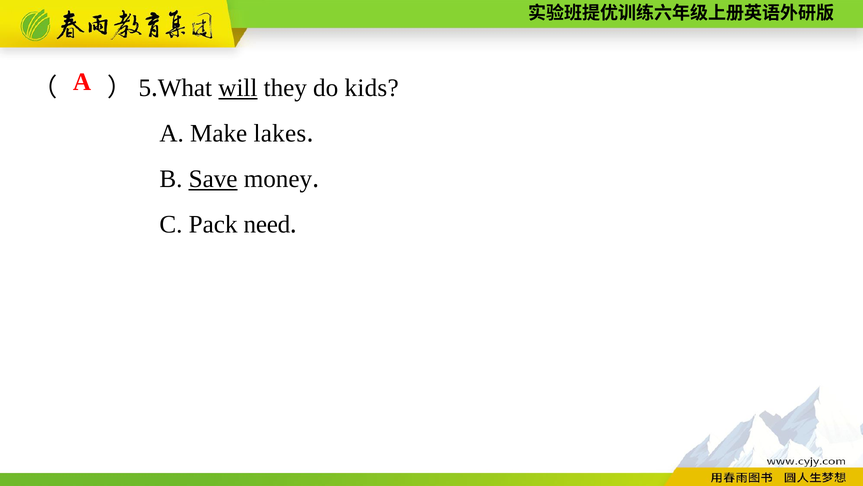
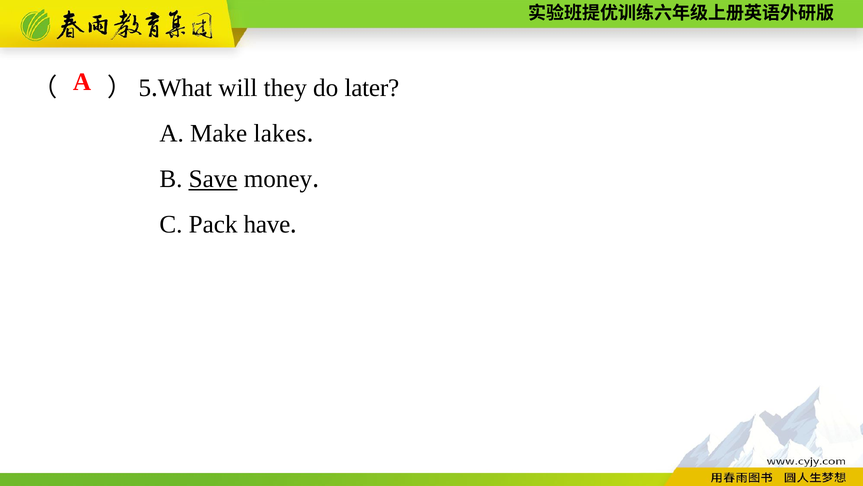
will underline: present -> none
kids: kids -> later
need: need -> have
